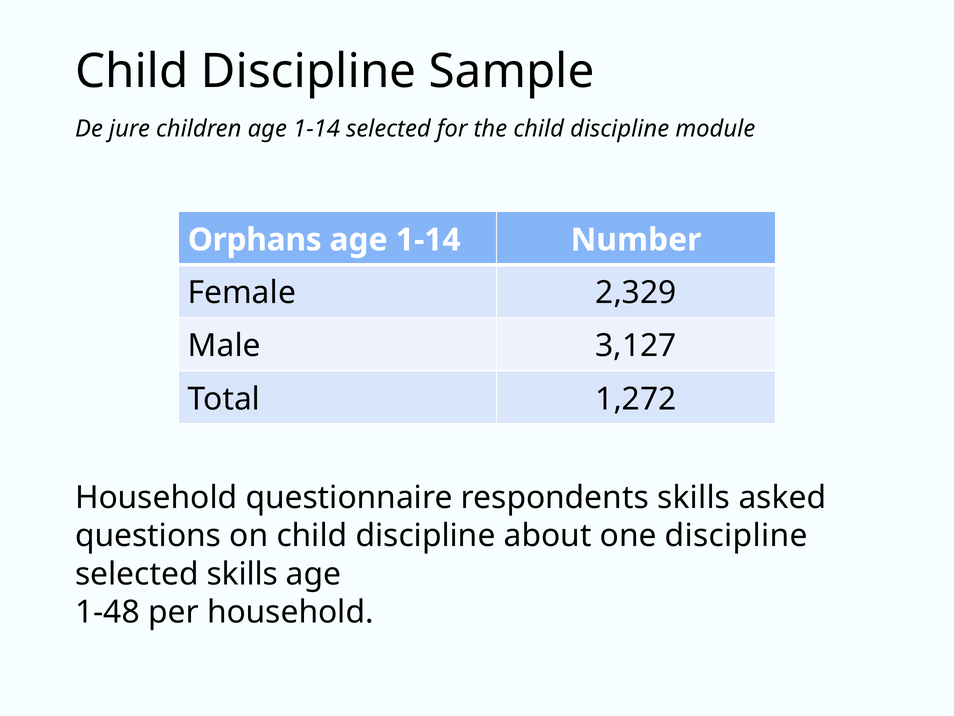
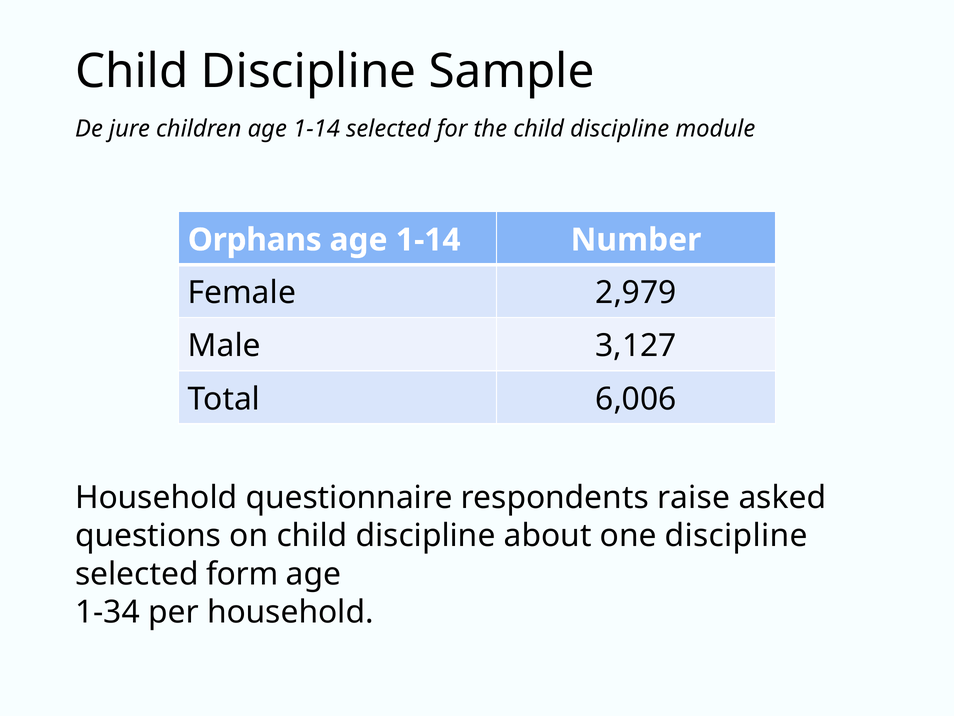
2,329: 2,329 -> 2,979
1,272: 1,272 -> 6,006
respondents skills: skills -> raise
selected skills: skills -> form
1-48: 1-48 -> 1-34
